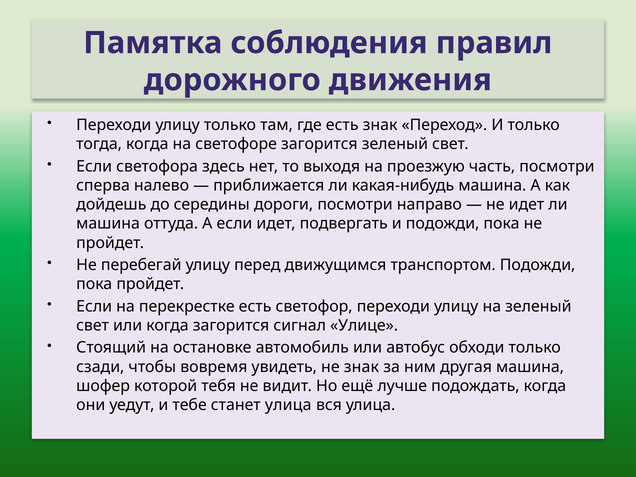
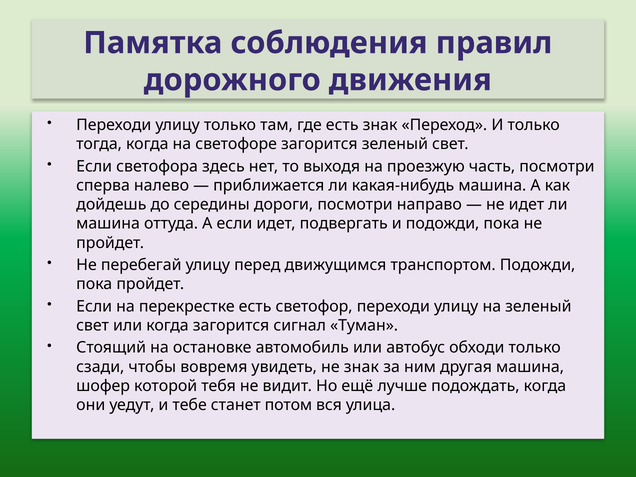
Улице: Улице -> Туман
станет улица: улица -> потом
